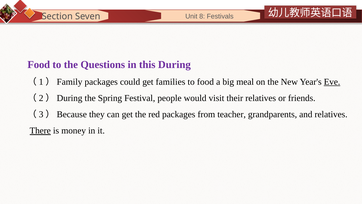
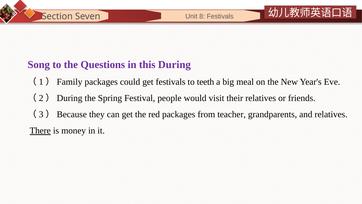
Food at (39, 65): Food -> Song
get families: families -> festivals
to food: food -> teeth
Eve underline: present -> none
